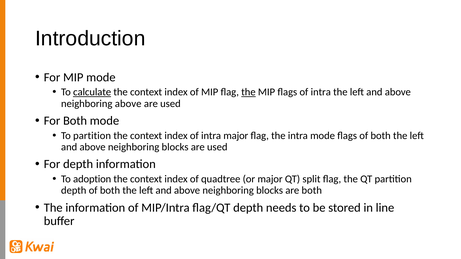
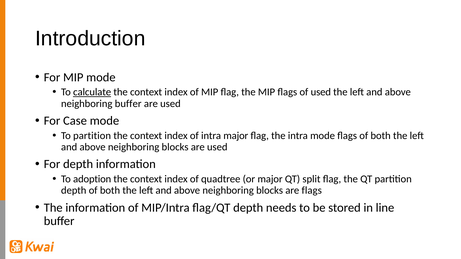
the at (248, 92) underline: present -> none
flags of intra: intra -> used
neighboring above: above -> buffer
For Both: Both -> Case
are both: both -> flags
